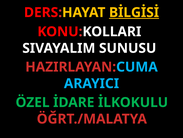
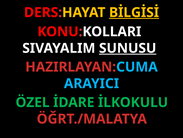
SUNUSU underline: none -> present
